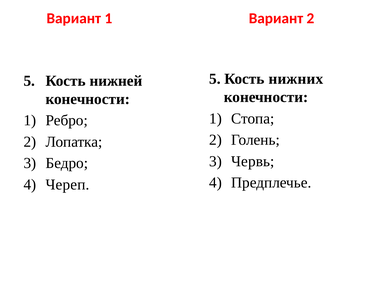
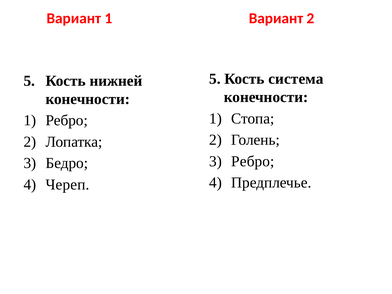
нижних: нижних -> система
Червь at (253, 161): Червь -> Ребро
